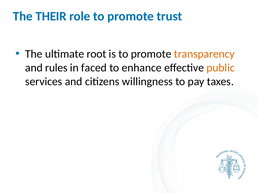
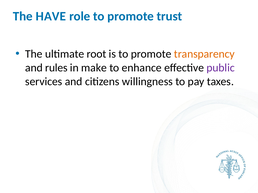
THEIR: THEIR -> HAVE
faced: faced -> make
public colour: orange -> purple
